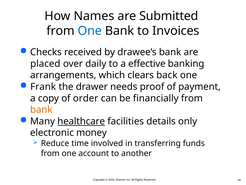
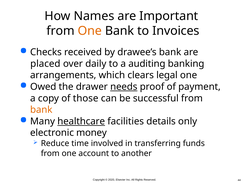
Submitted: Submitted -> Important
One at (90, 31) colour: blue -> orange
effective: effective -> auditing
back: back -> legal
Frank: Frank -> Owed
needs underline: none -> present
order: order -> those
financially: financially -> successful
